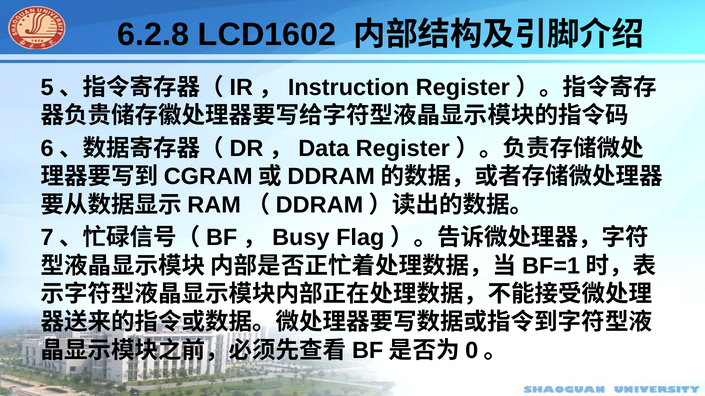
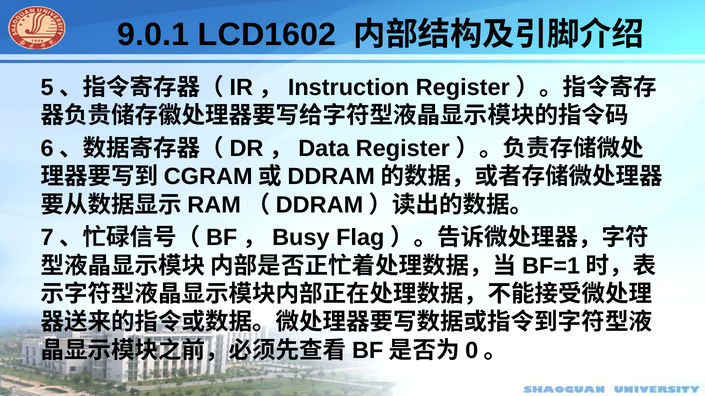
6.2.8: 6.2.8 -> 9.0.1
